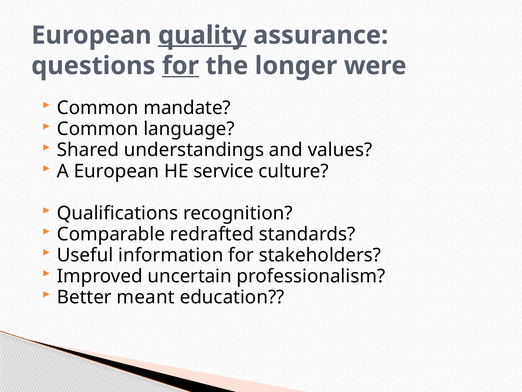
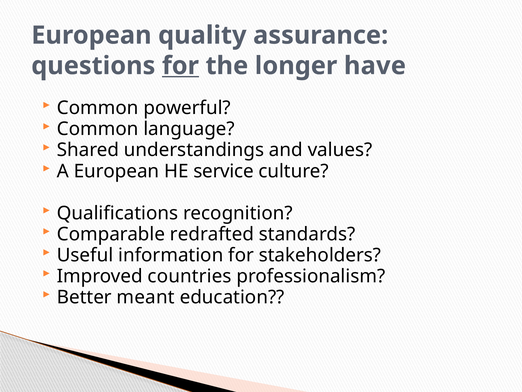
quality underline: present -> none
were: were -> have
mandate: mandate -> powerful
uncertain: uncertain -> countries
